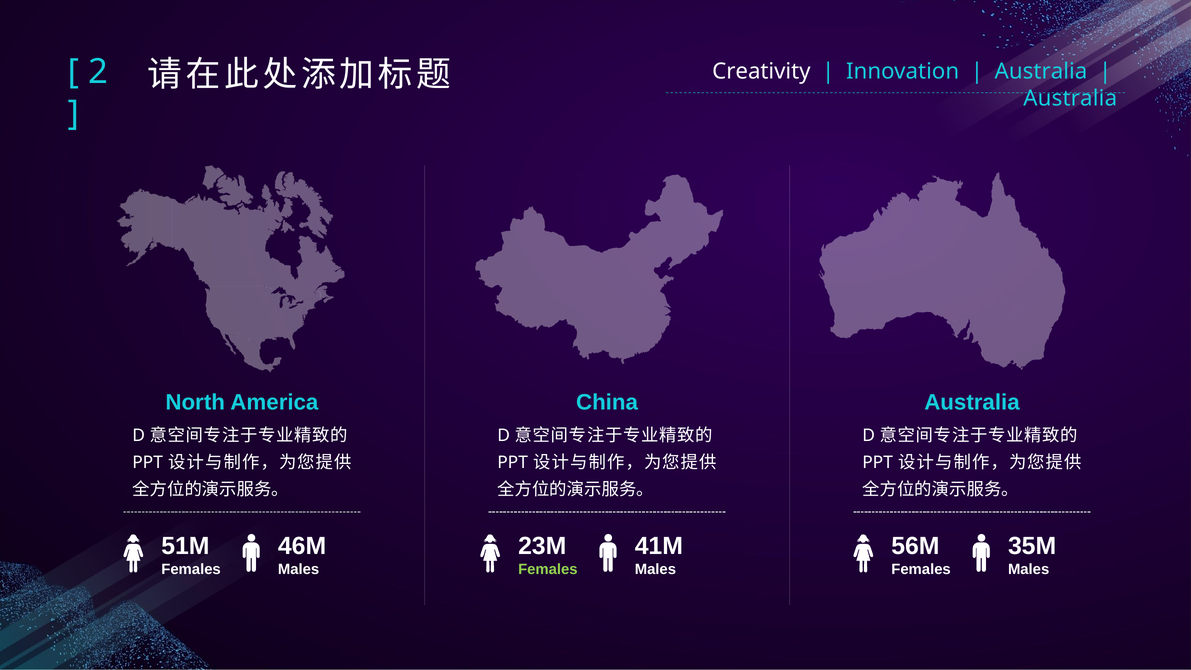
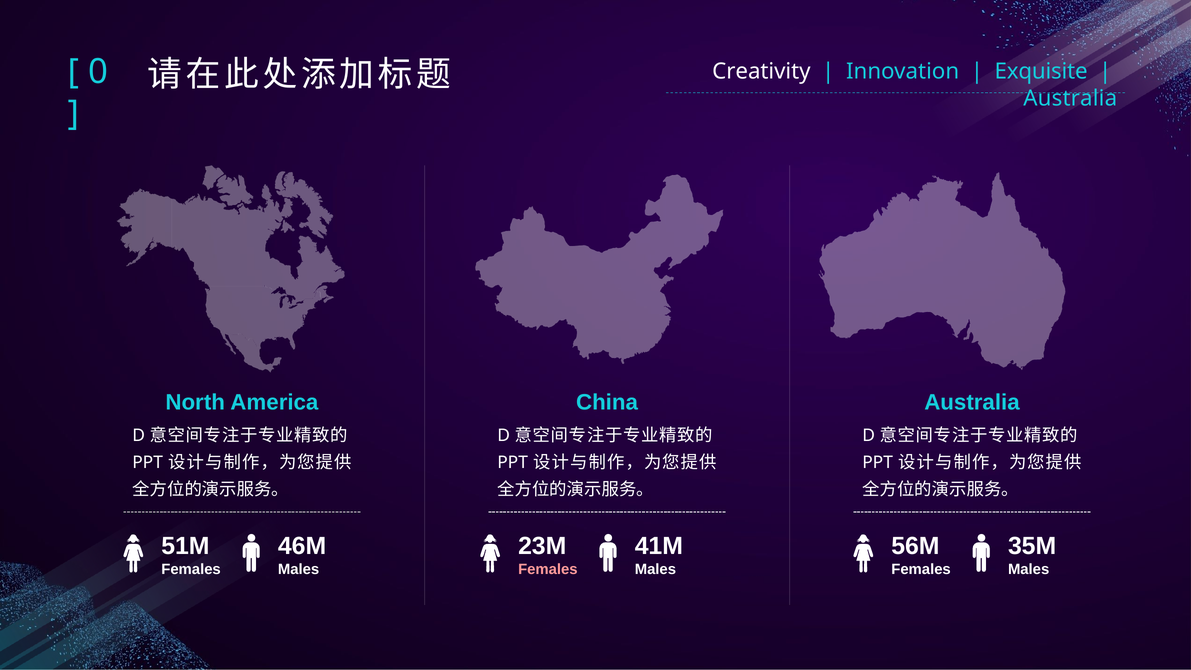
Australia at (1041, 72): Australia -> Exquisite
2: 2 -> 0
Females at (548, 569) colour: light green -> pink
